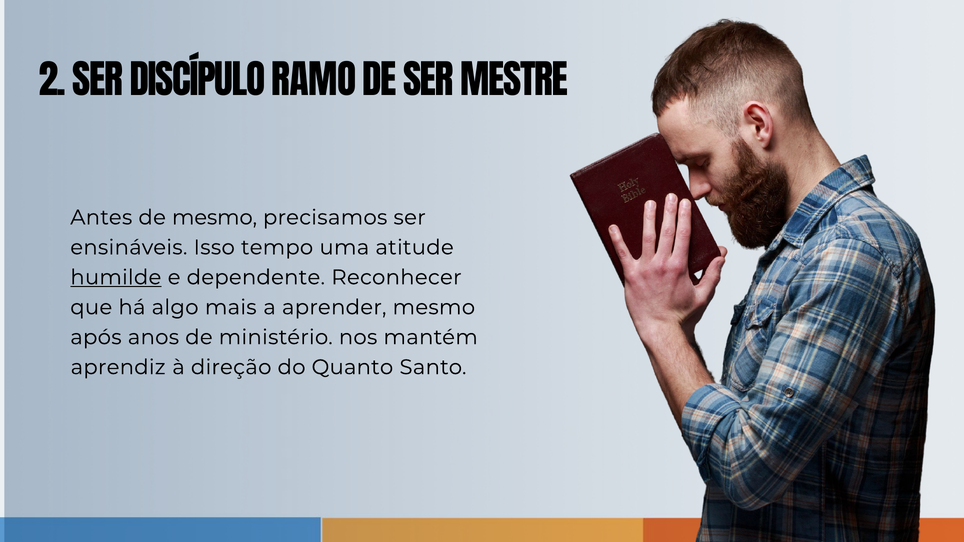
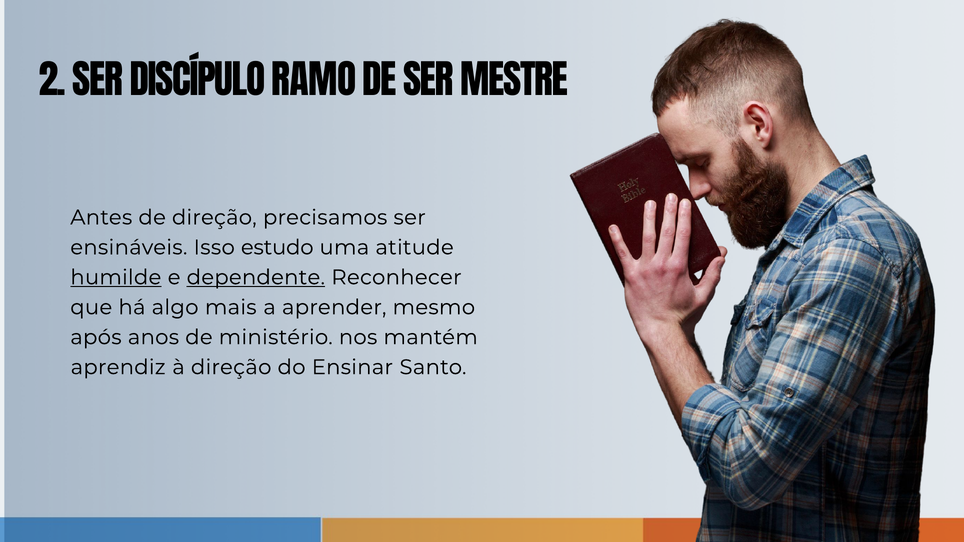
de mesmo: mesmo -> direção
tempo: tempo -> estudo
dependente underline: none -> present
Quanto: Quanto -> Ensinar
